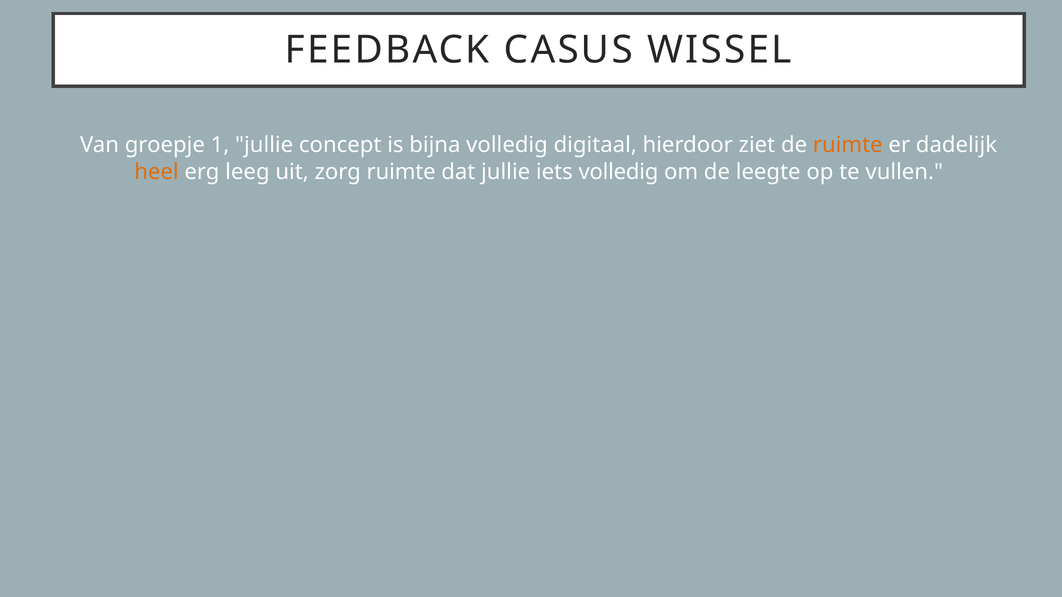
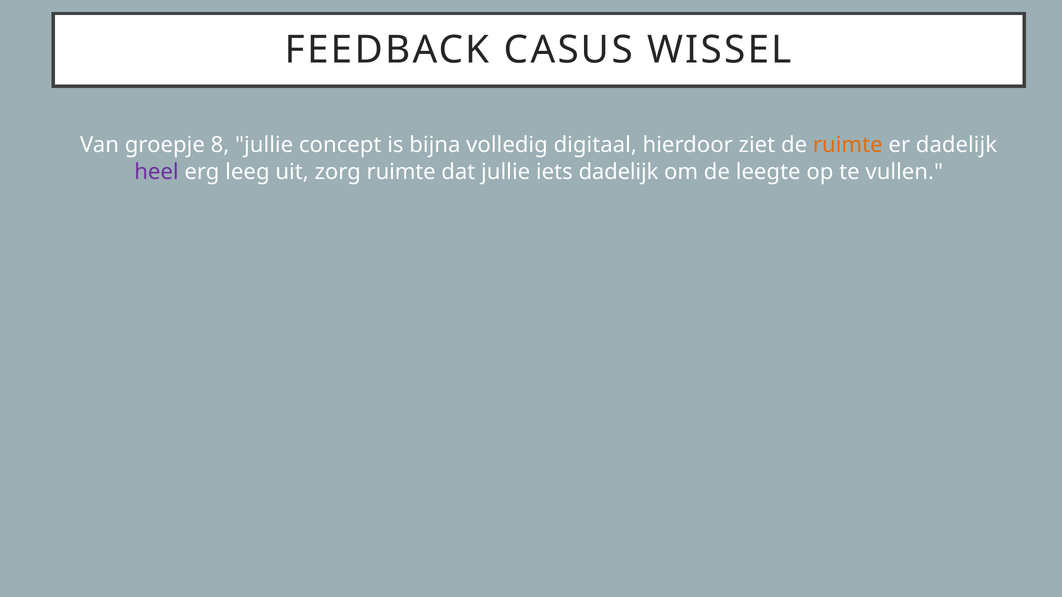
1: 1 -> 8
heel colour: orange -> purple
iets volledig: volledig -> dadelijk
